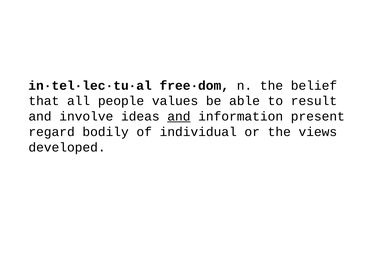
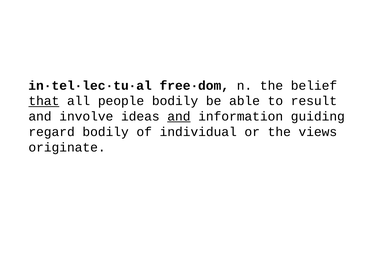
that underline: none -> present
people values: values -> bodily
present: present -> guiding
developed: developed -> originate
